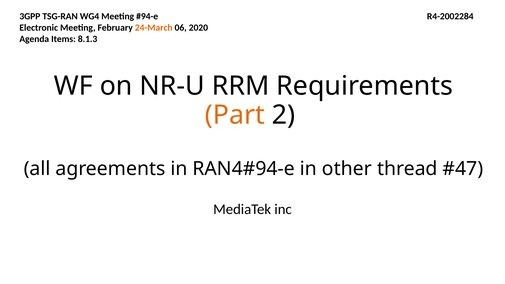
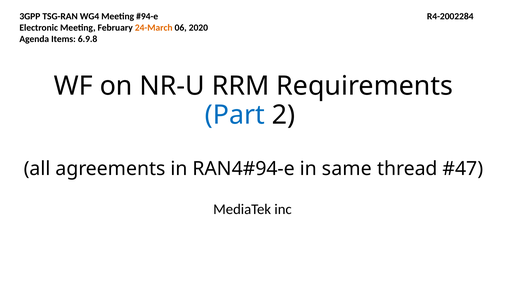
8.1.3: 8.1.3 -> 6.9.8
Part colour: orange -> blue
other: other -> same
